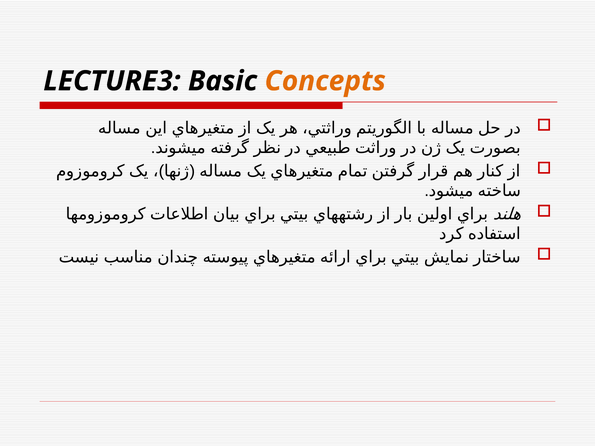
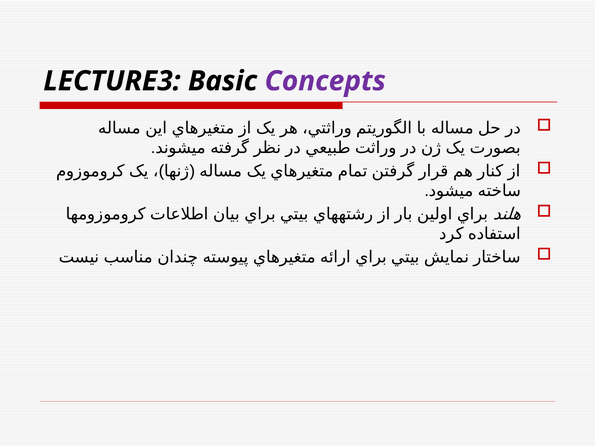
Concepts colour: orange -> purple
